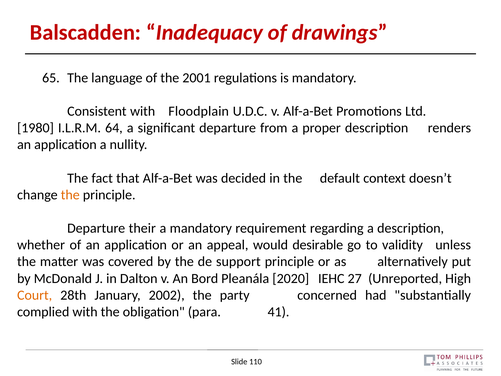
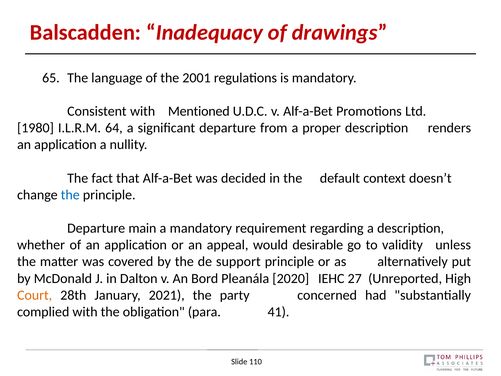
Floodplain: Floodplain -> Mentioned
the at (70, 195) colour: orange -> blue
their: their -> main
2002: 2002 -> 2021
